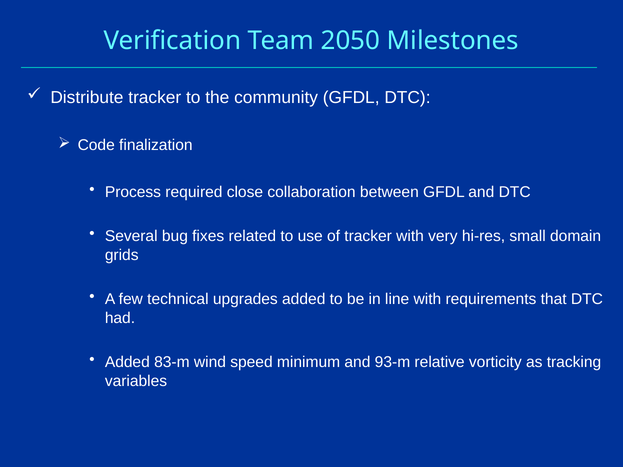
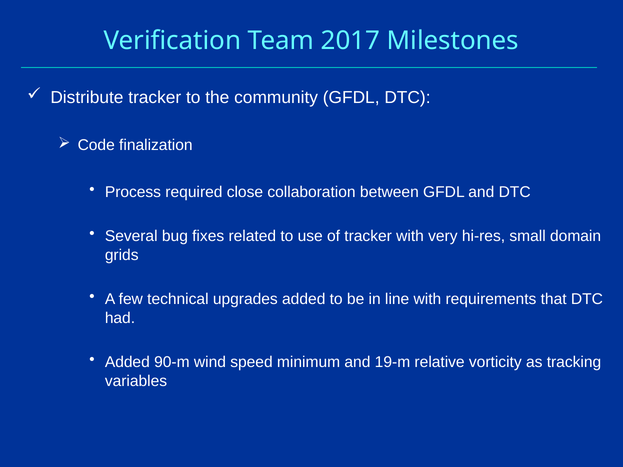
2050: 2050 -> 2017
83-m: 83-m -> 90-m
93-m: 93-m -> 19-m
